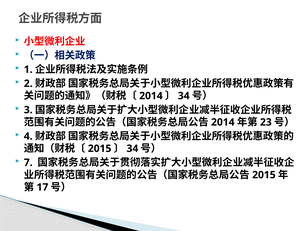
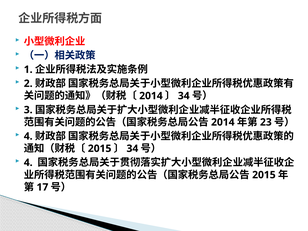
7 at (28, 163): 7 -> 4
